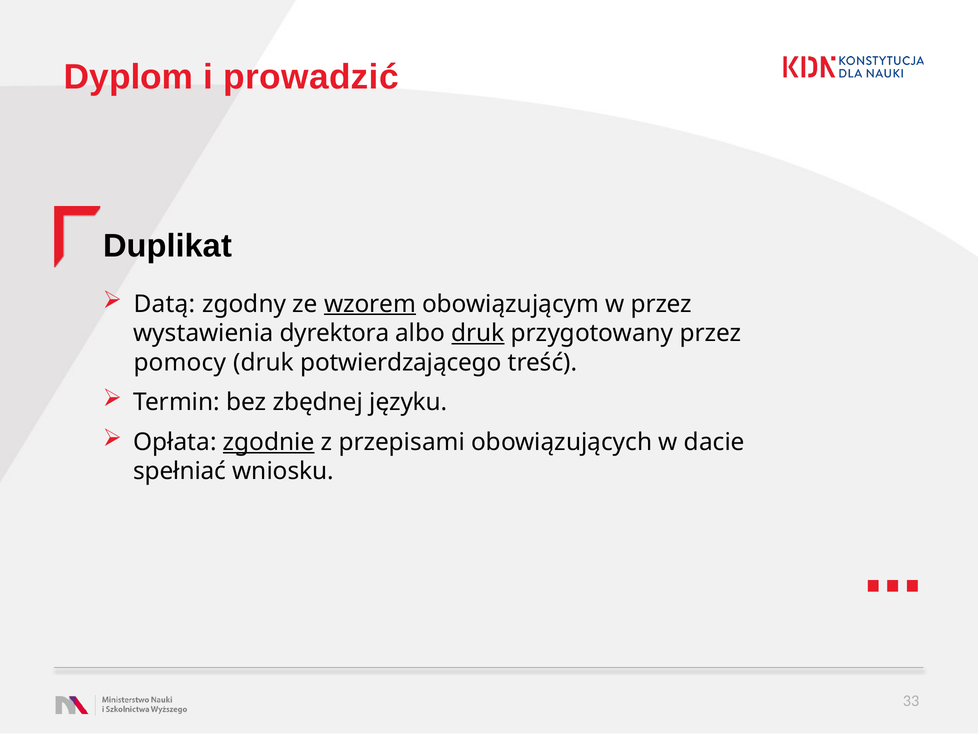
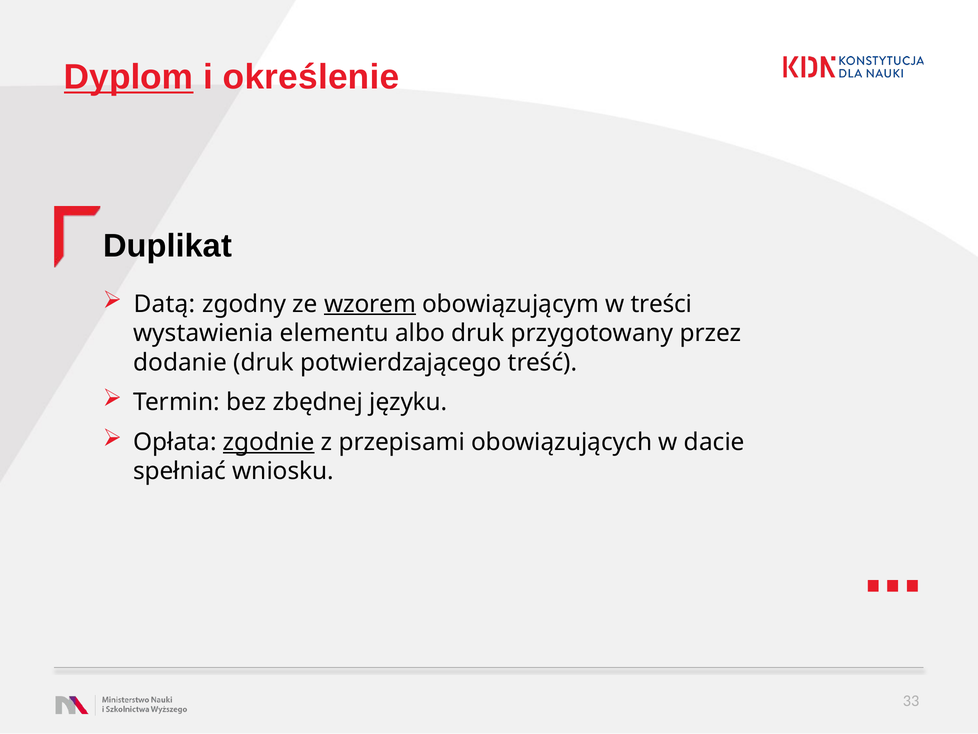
Dyplom underline: none -> present
prowadzić: prowadzić -> określenie
w przez: przez -> treści
dyrektora: dyrektora -> elementu
druk at (478, 333) underline: present -> none
pomocy: pomocy -> dodanie
